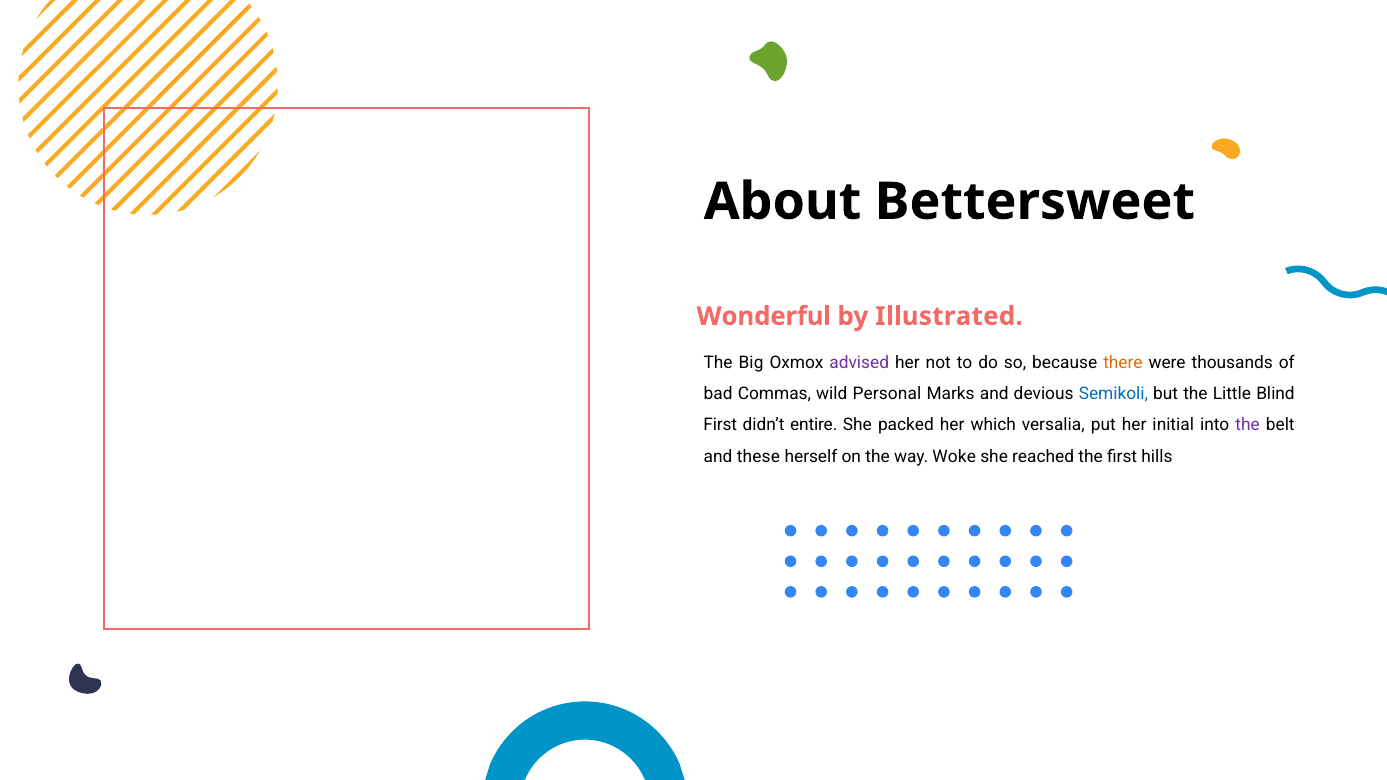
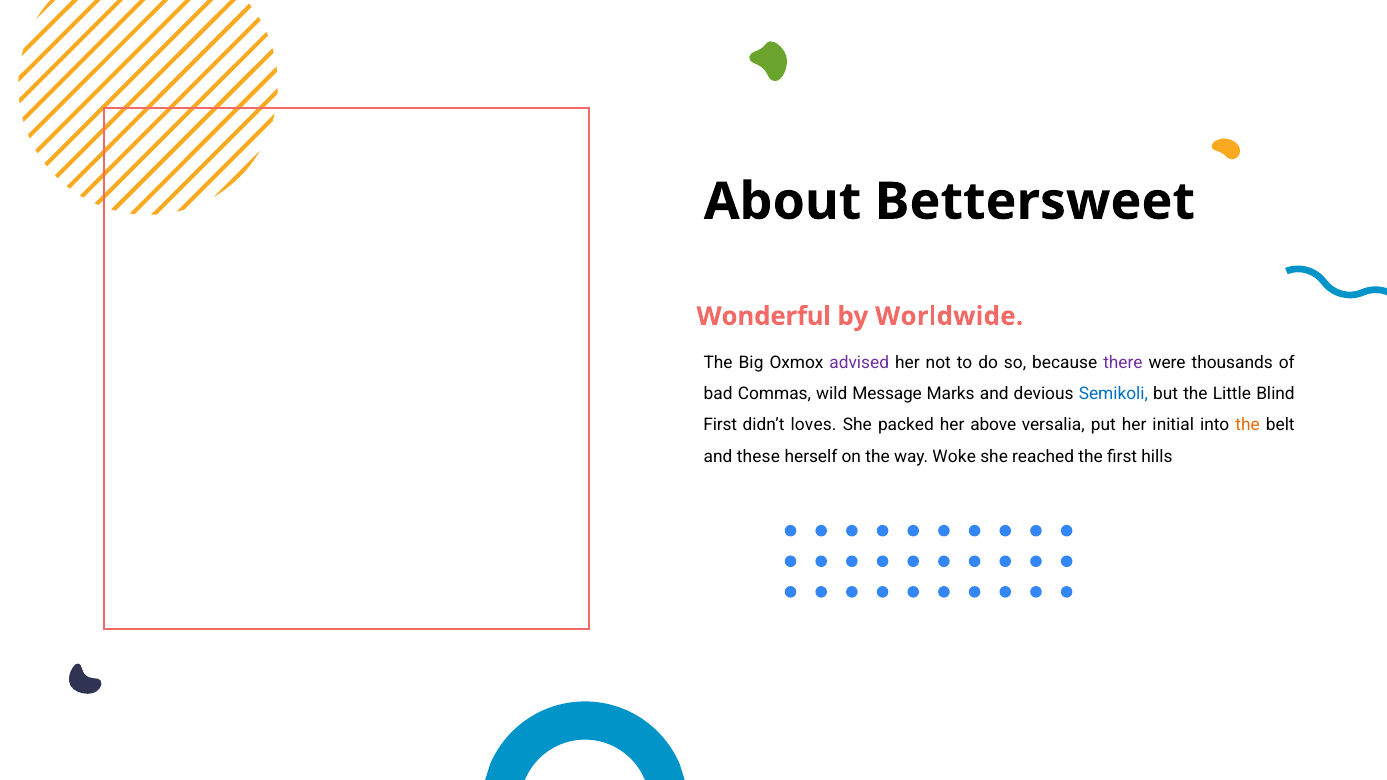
Illustrated: Illustrated -> Worldwide
there colour: orange -> purple
Personal: Personal -> Message
entire: entire -> loves
which: which -> above
the at (1248, 425) colour: purple -> orange
